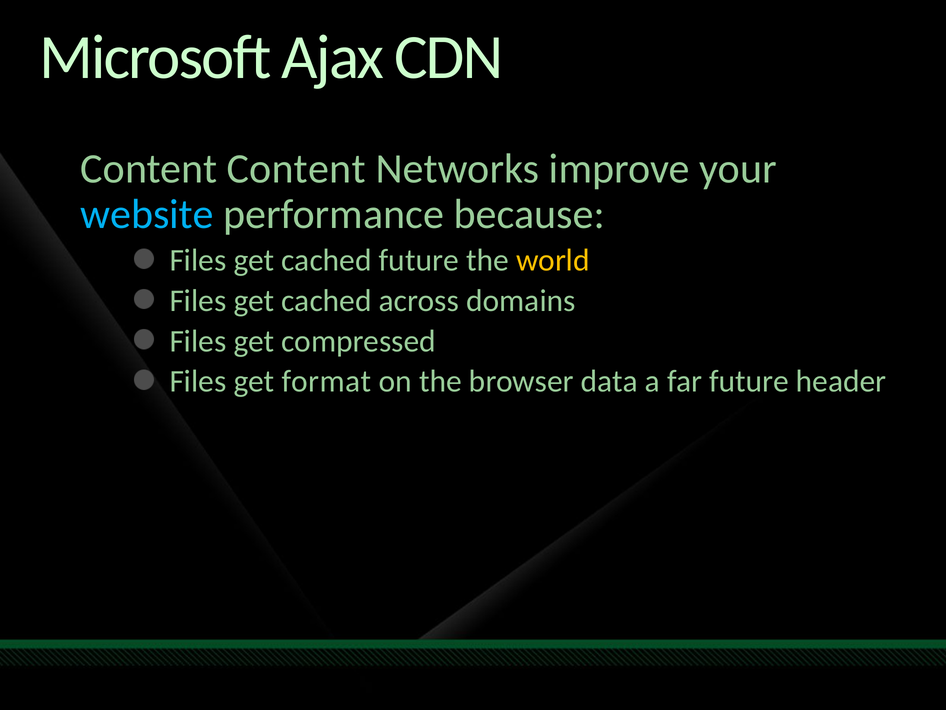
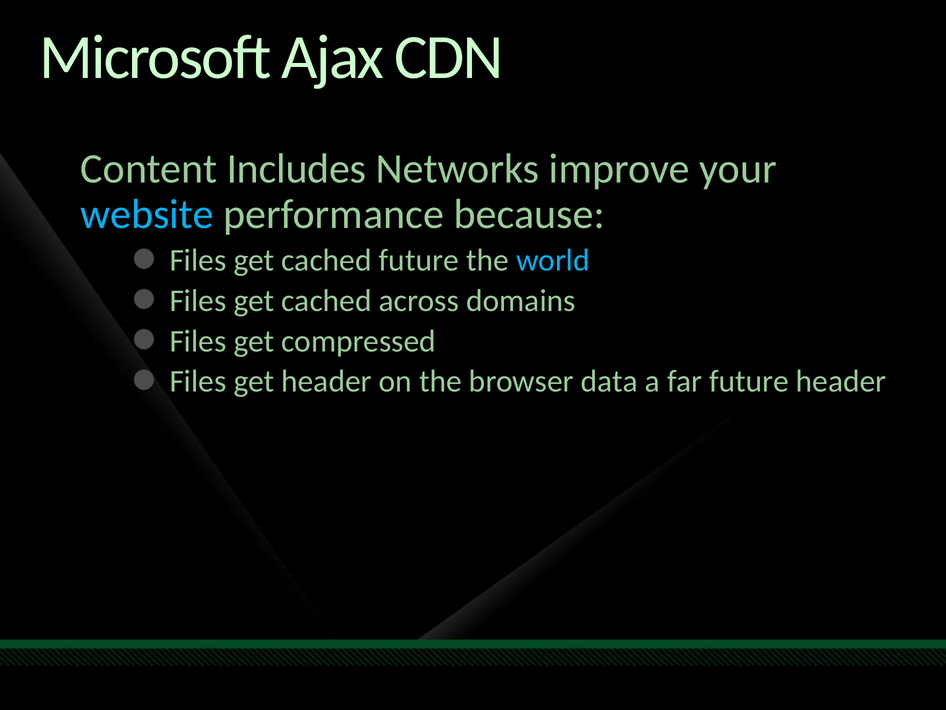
Content Content: Content -> Includes
world colour: yellow -> light blue
get format: format -> header
